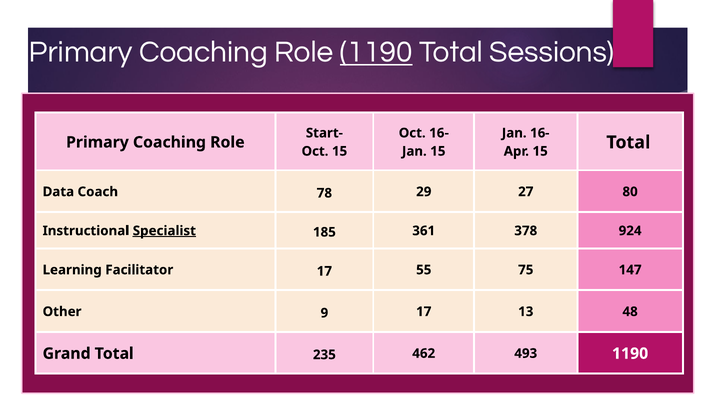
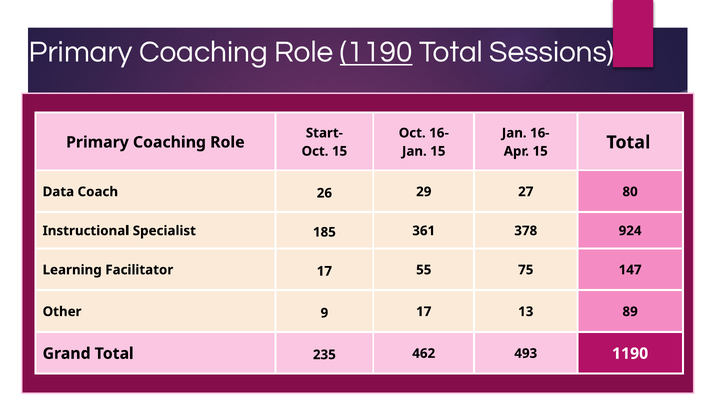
78: 78 -> 26
Specialist underline: present -> none
48: 48 -> 89
